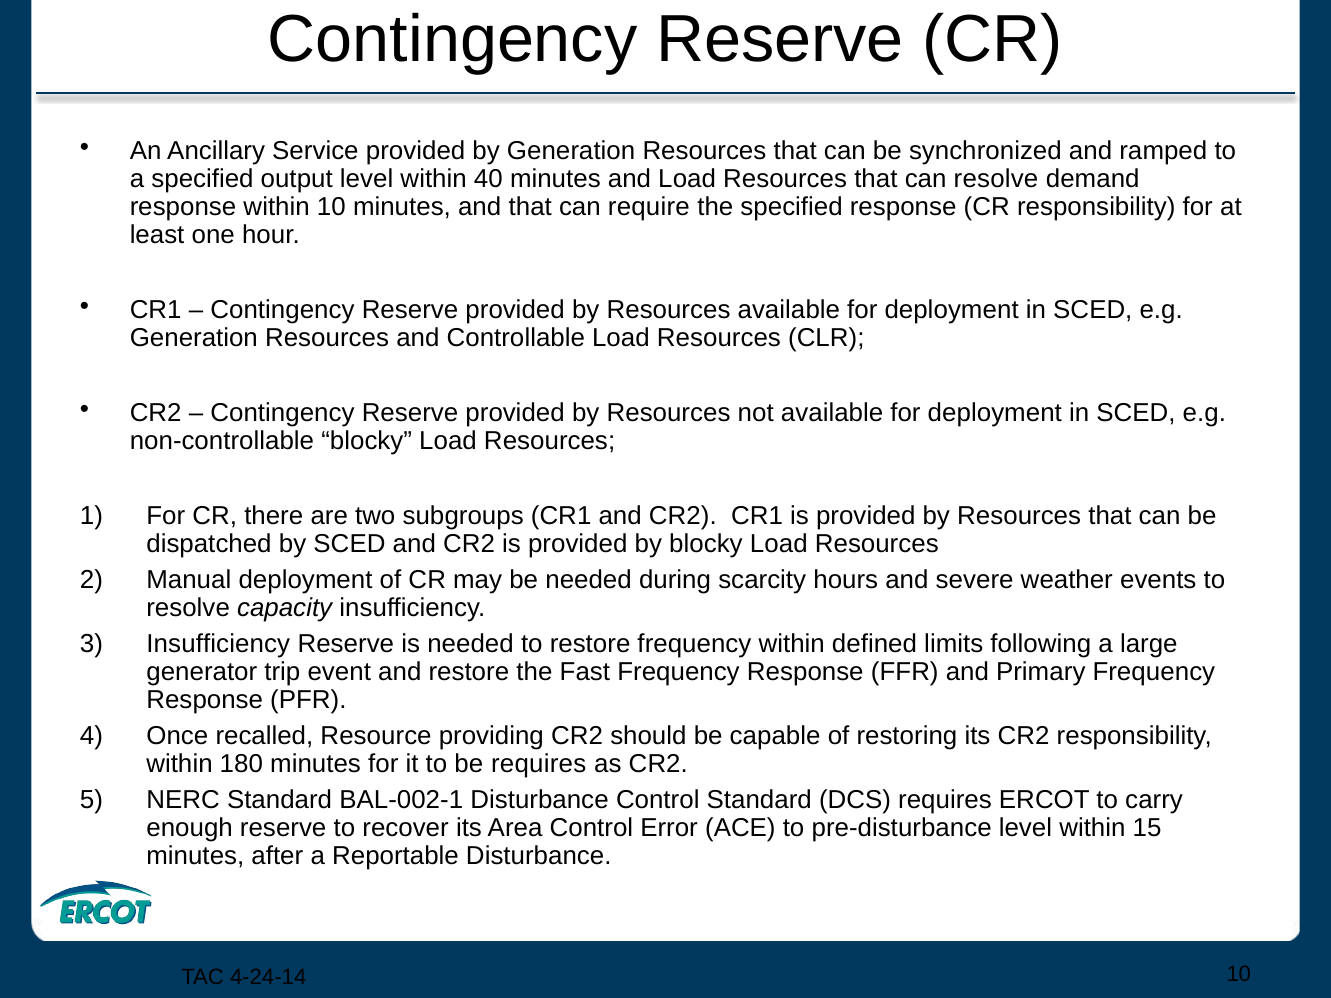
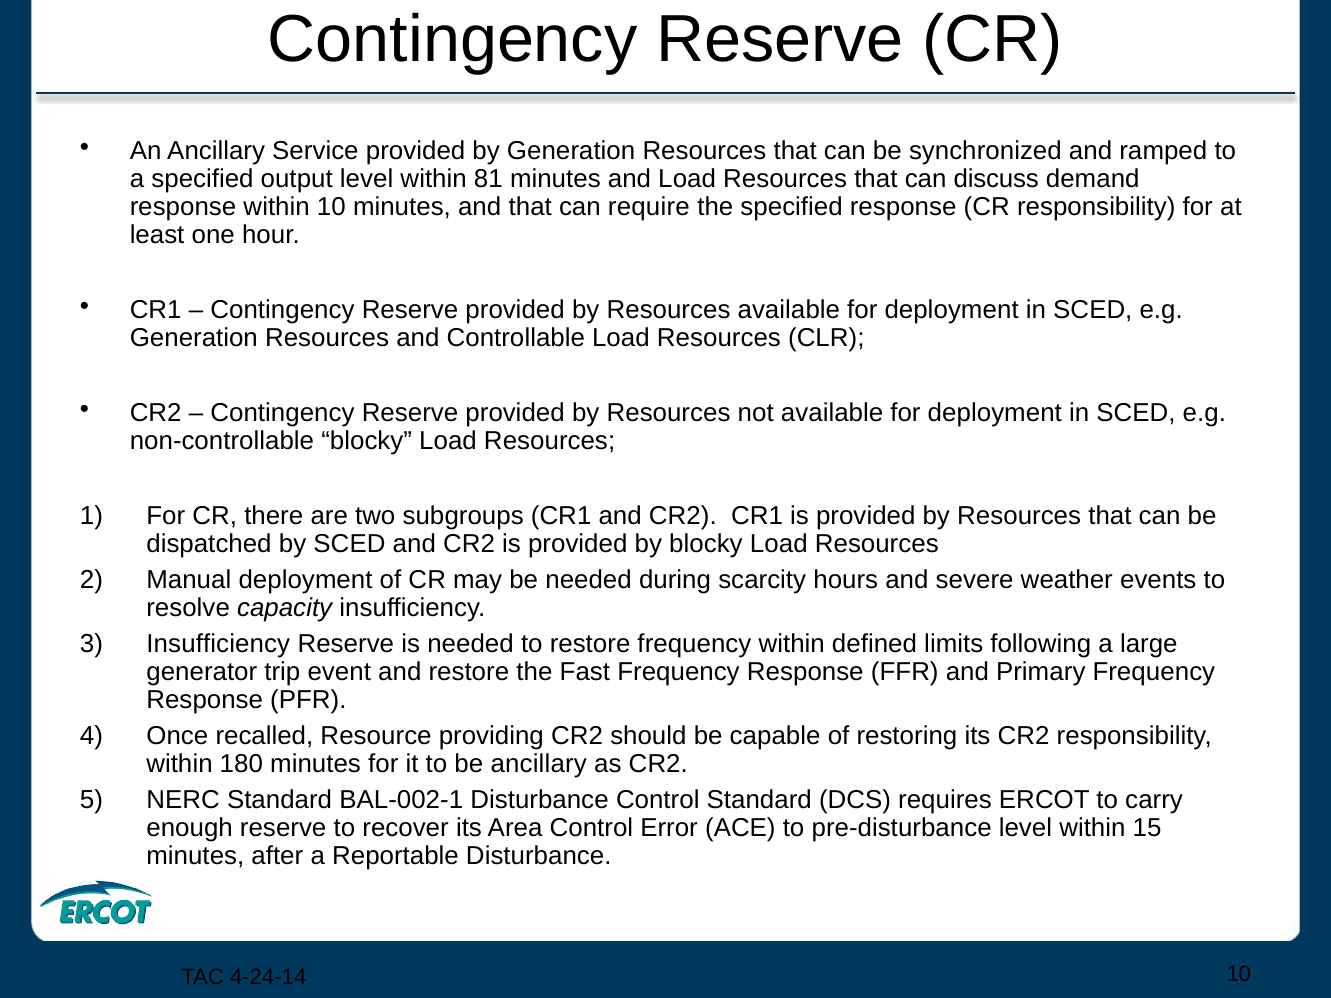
40: 40 -> 81
can resolve: resolve -> discuss
be requires: requires -> ancillary
